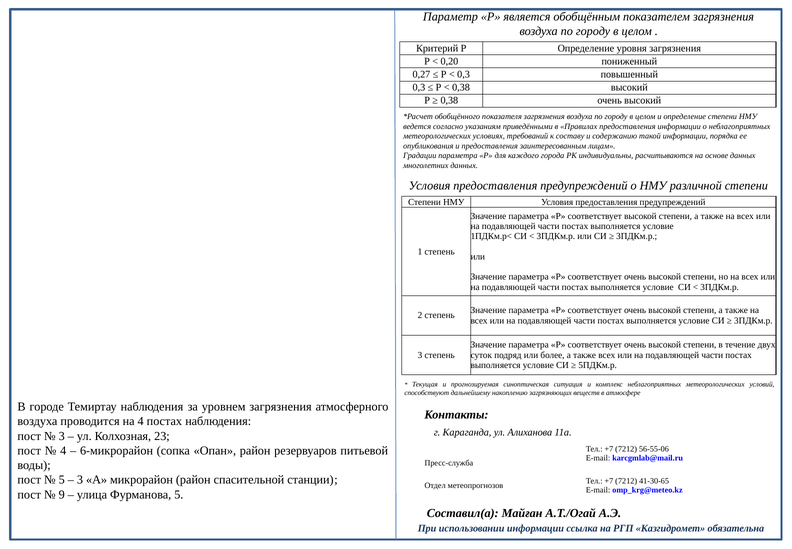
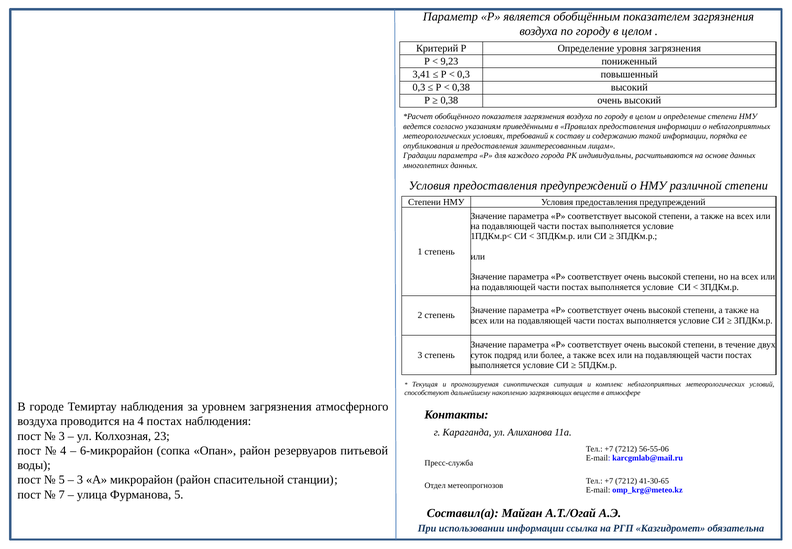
0,20: 0,20 -> 9,23
0,27: 0,27 -> 3,41
9: 9 -> 7
